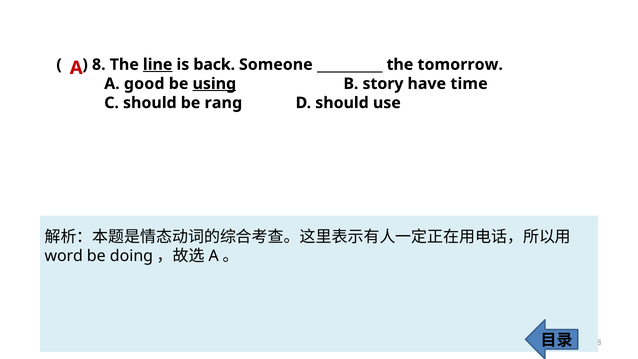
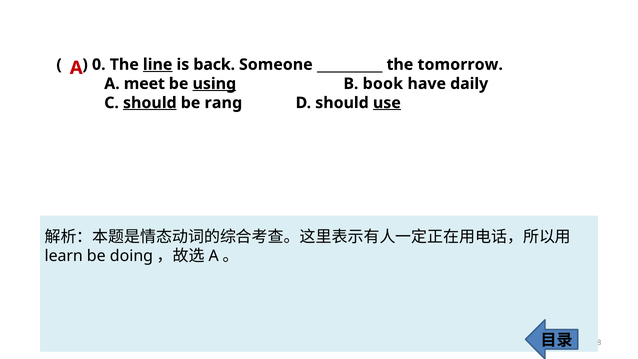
8: 8 -> 0
good: good -> meet
story: story -> book
time: time -> daily
should at (150, 103) underline: none -> present
use underline: none -> present
word: word -> learn
